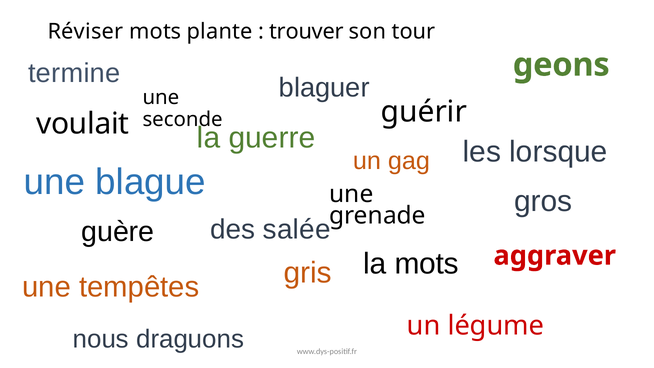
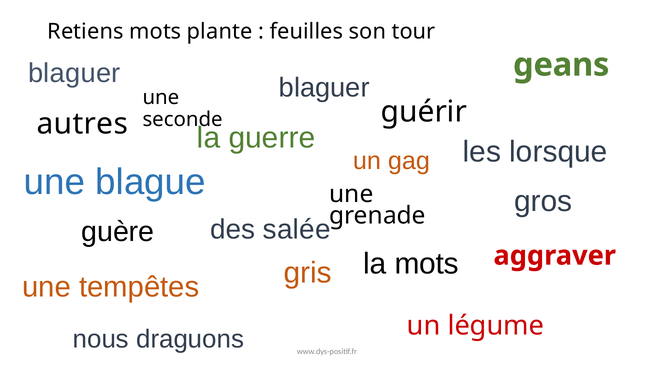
Réviser: Réviser -> Retiens
trouver: trouver -> feuilles
geons: geons -> geans
termine at (74, 73): termine -> blaguer
voulait: voulait -> autres
